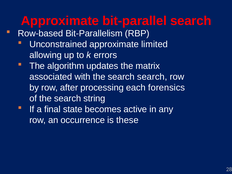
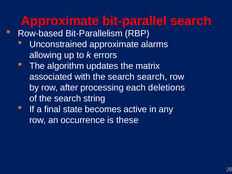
limited: limited -> alarms
forensics: forensics -> deletions
